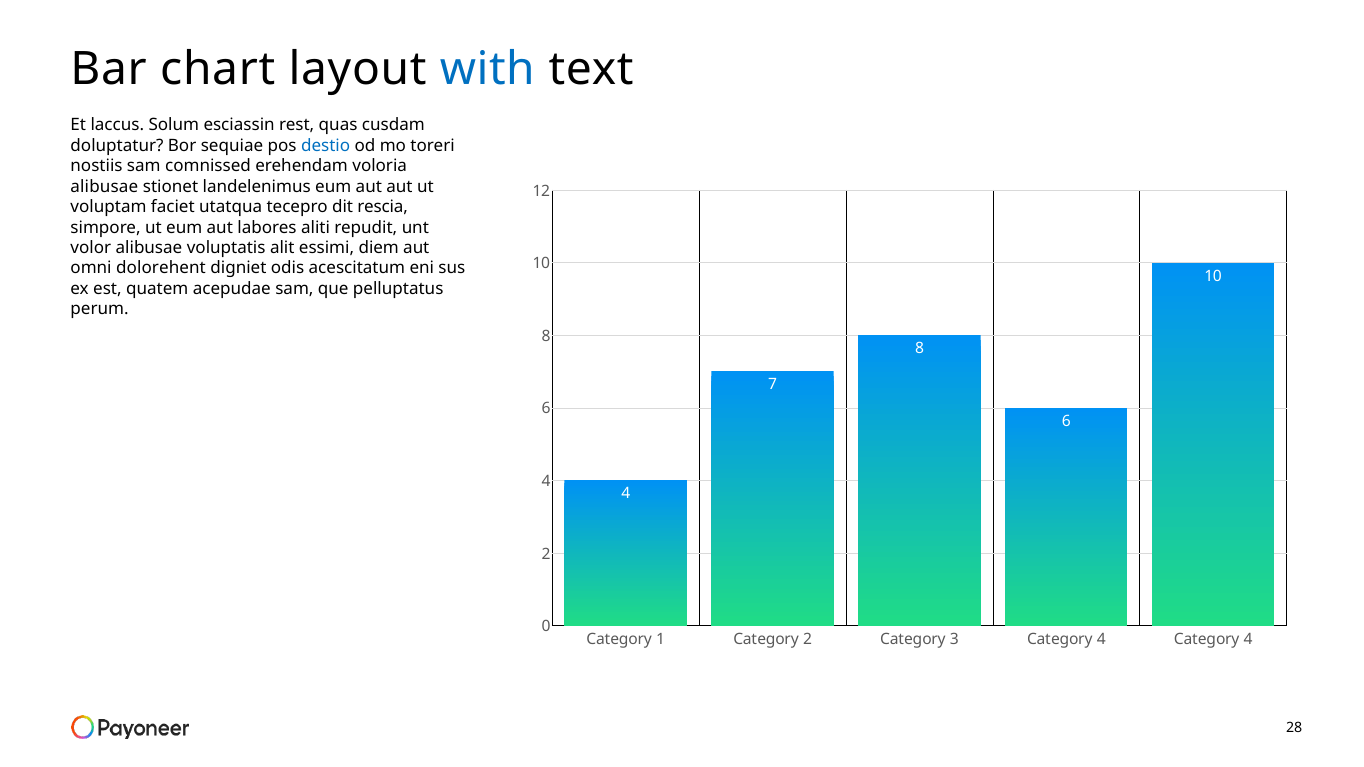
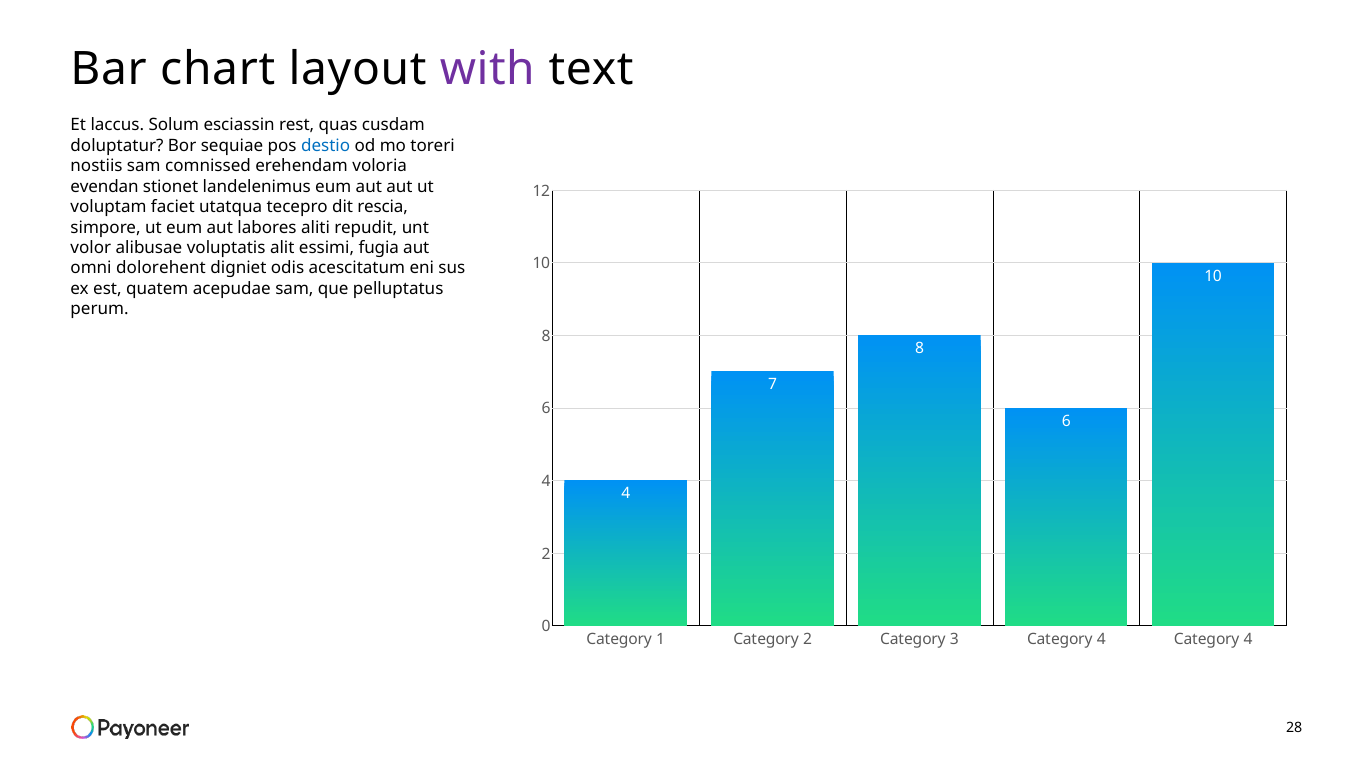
with colour: blue -> purple
alibusae at (104, 187): alibusae -> evendan
diem: diem -> fugia
